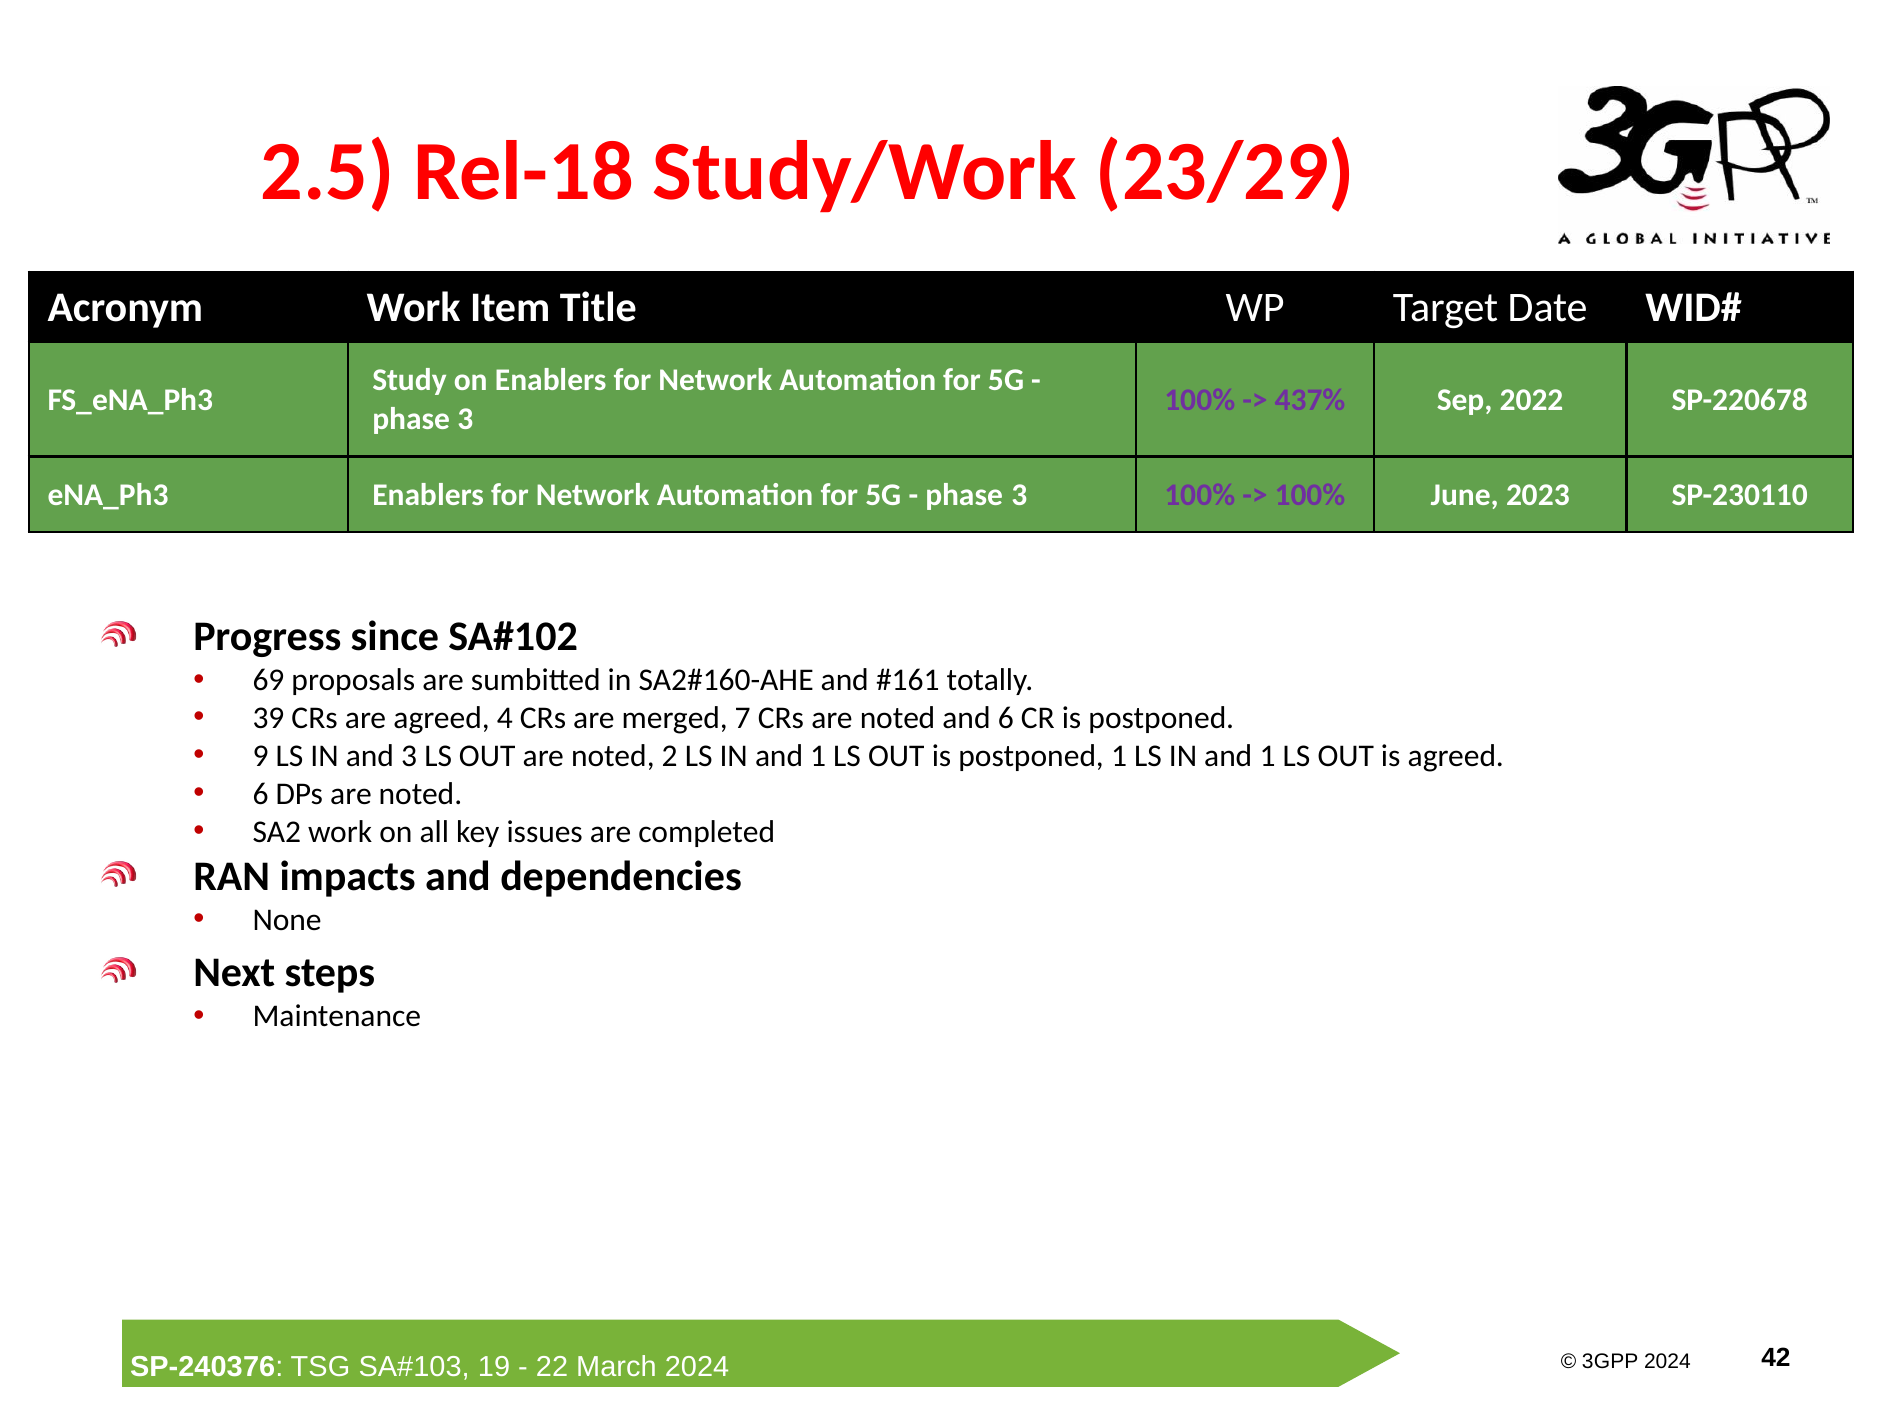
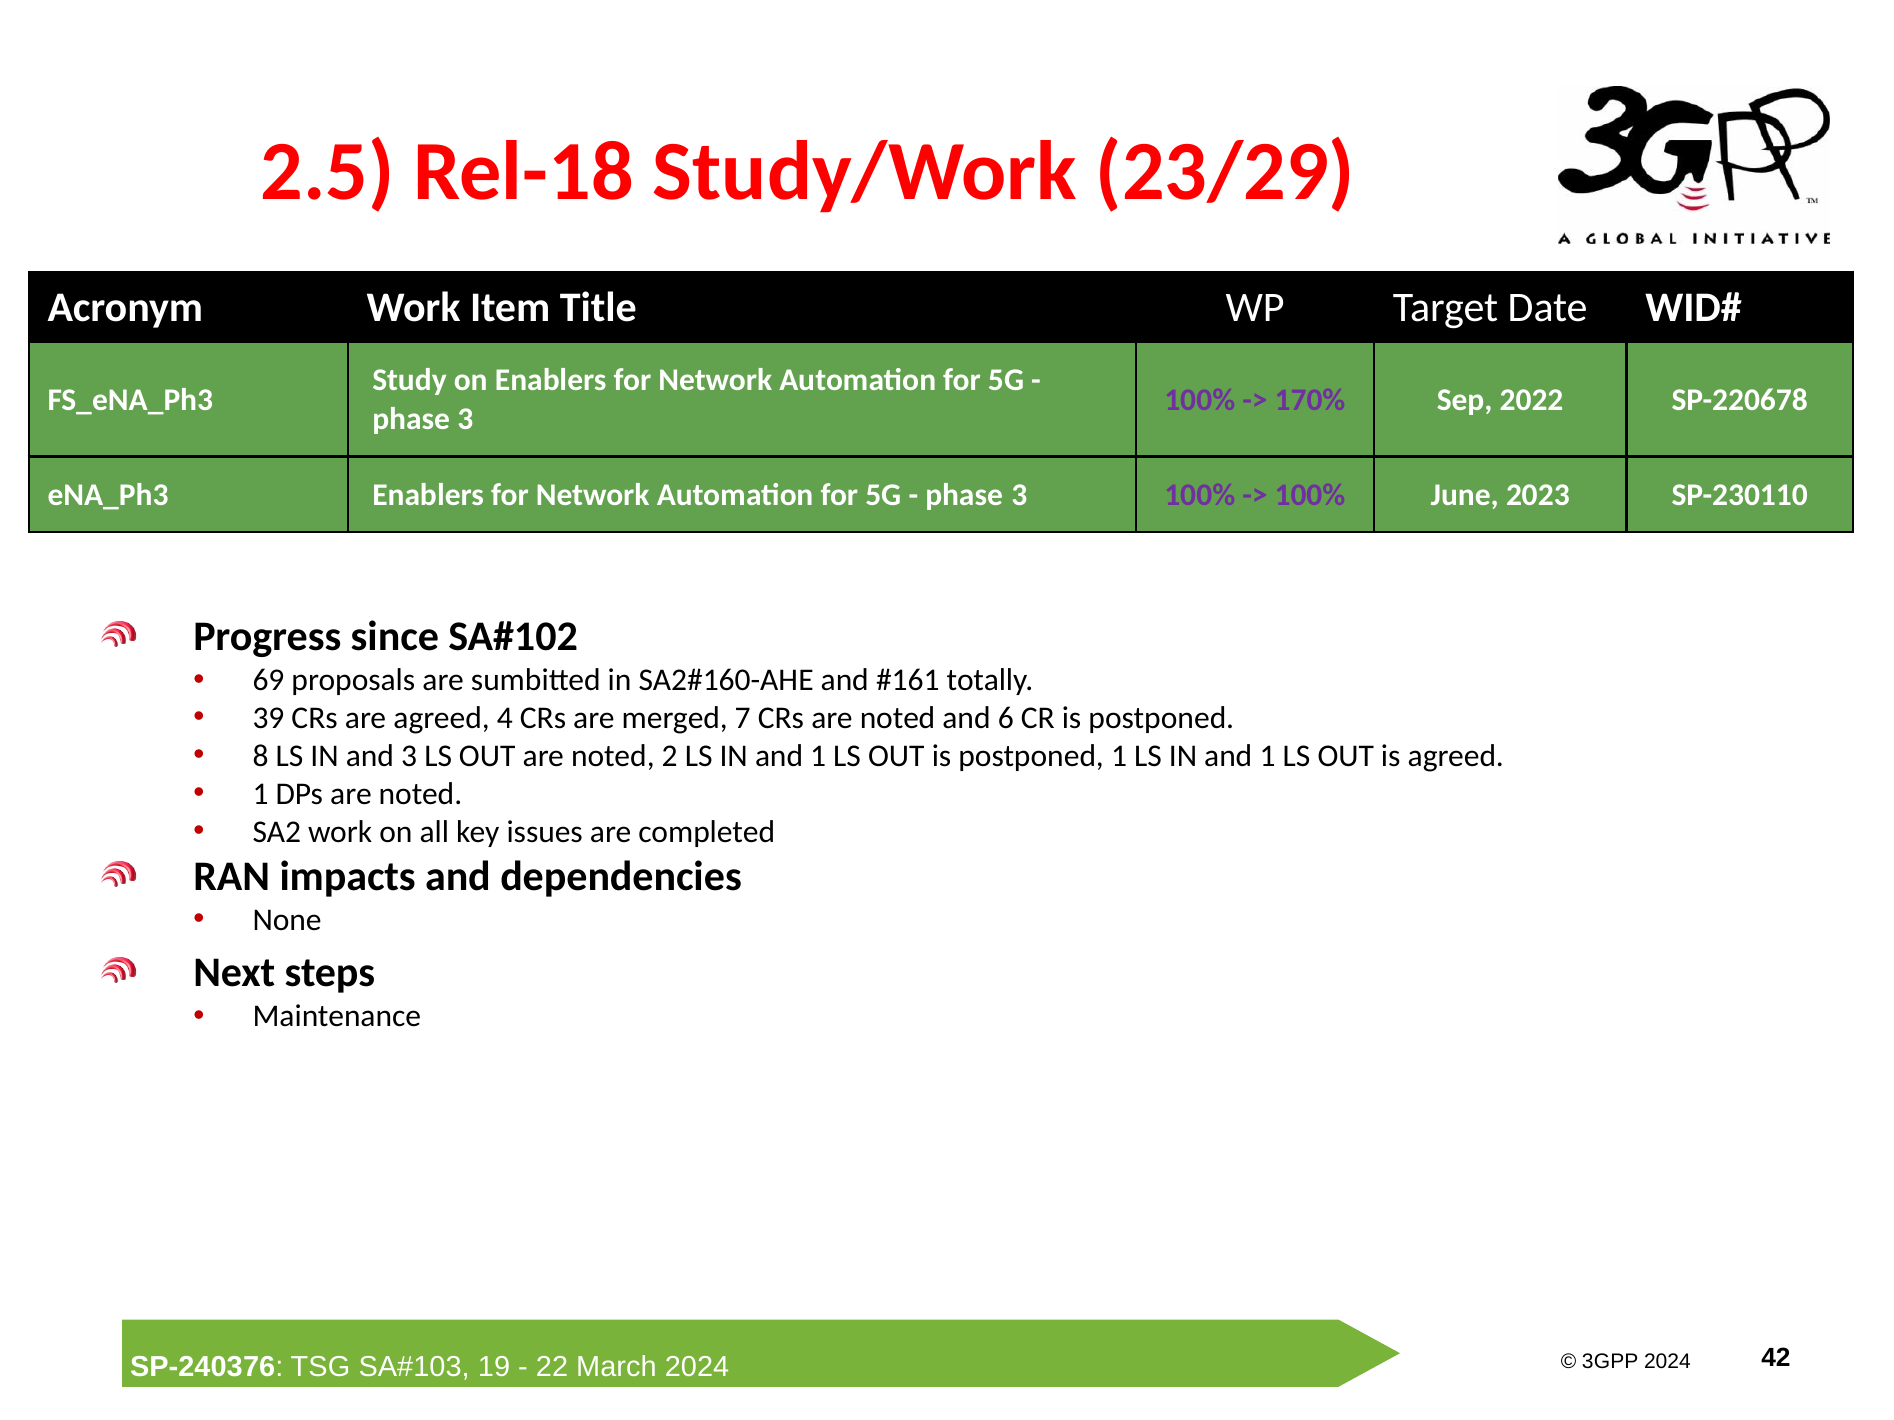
437%: 437% -> 170%
9: 9 -> 8
6 at (261, 794): 6 -> 1
